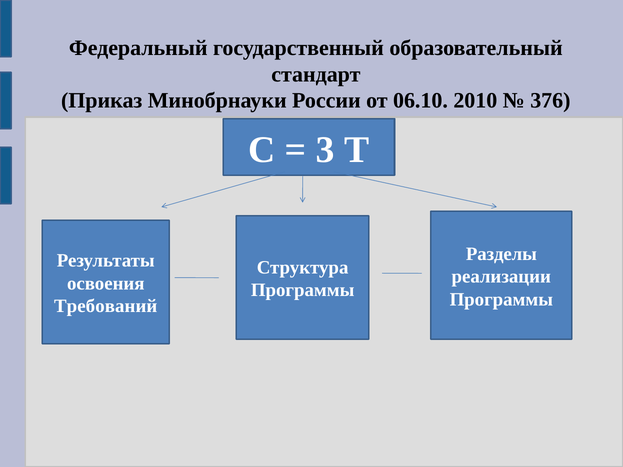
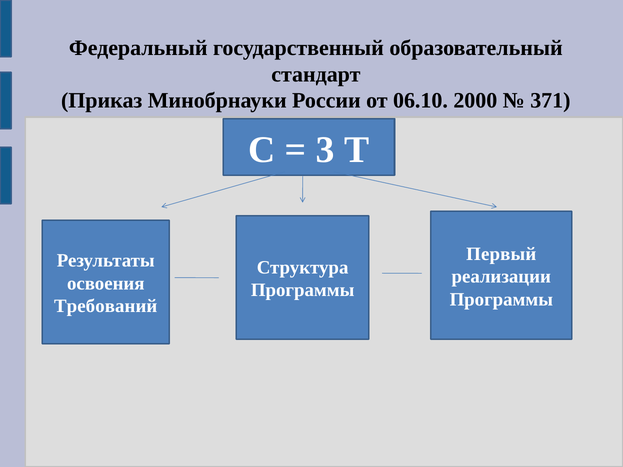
2010: 2010 -> 2000
376: 376 -> 371
Разделы: Разделы -> Первый
